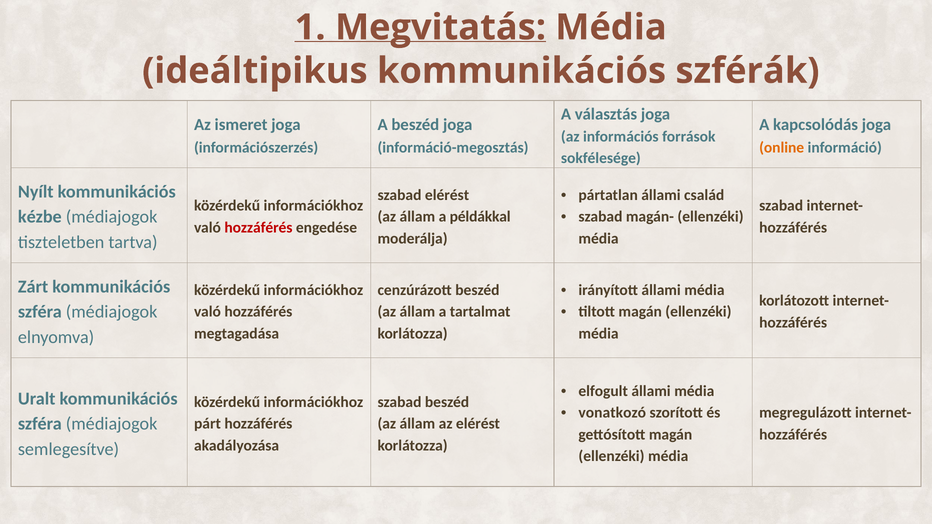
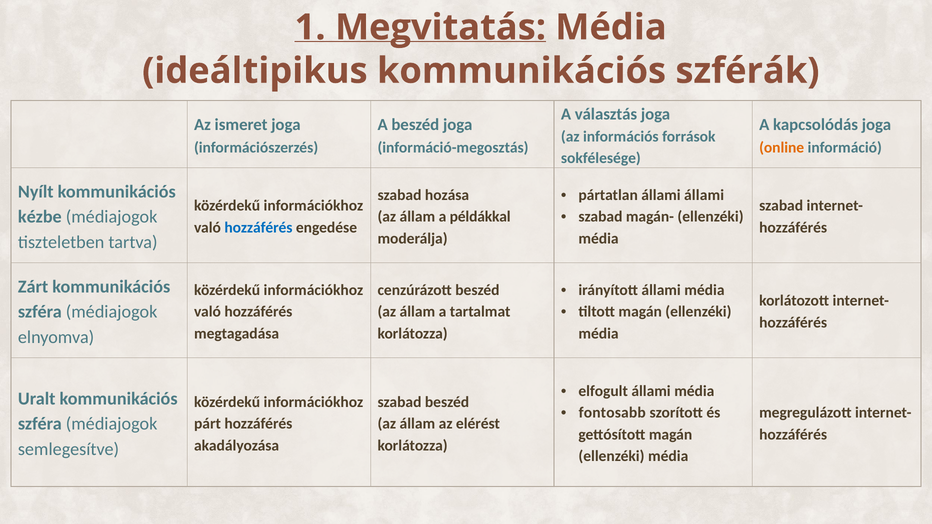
állami család: család -> állami
szabad elérést: elérést -> hozása
hozzáférés at (258, 228) colour: red -> blue
vonatkozó: vonatkozó -> fontosabb
